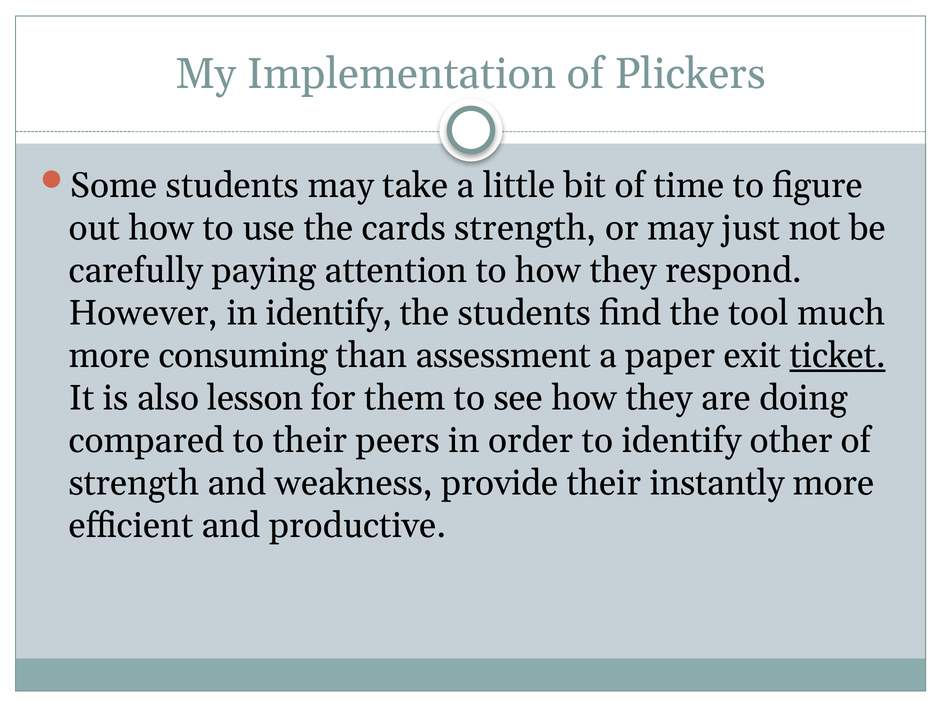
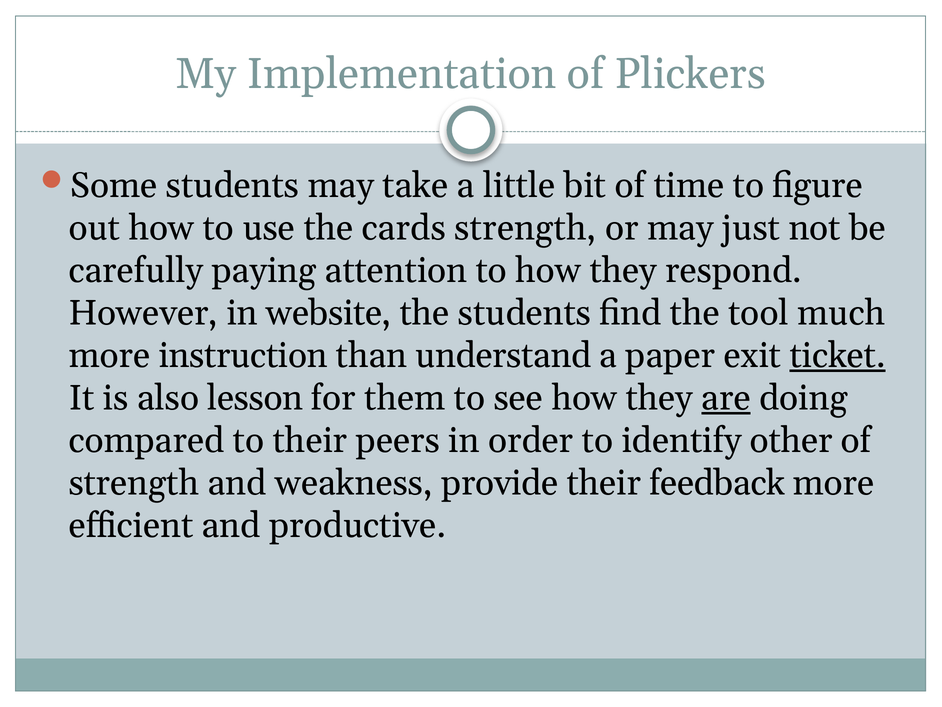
in identify: identify -> website
consuming: consuming -> instruction
assessment: assessment -> understand
are underline: none -> present
instantly: instantly -> feedback
